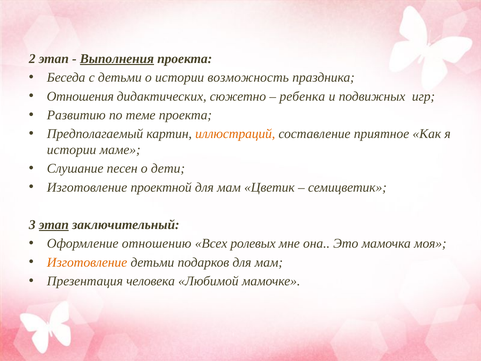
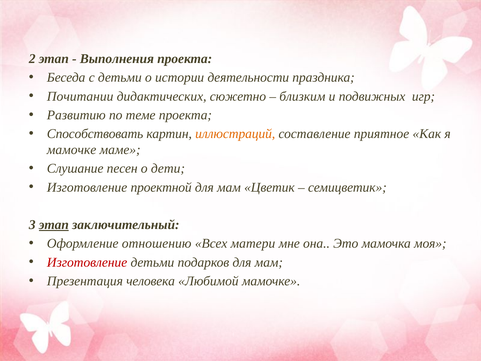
Выполнения underline: present -> none
возможность: возможность -> деятельности
Отношения: Отношения -> Почитании
ребенка: ребенка -> близким
Предполагаемый: Предполагаемый -> Способствовать
истории at (72, 150): истории -> мамочке
ролевых: ролевых -> матери
Изготовление at (87, 262) colour: orange -> red
